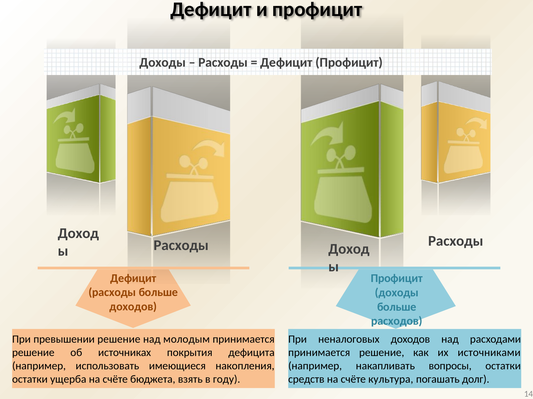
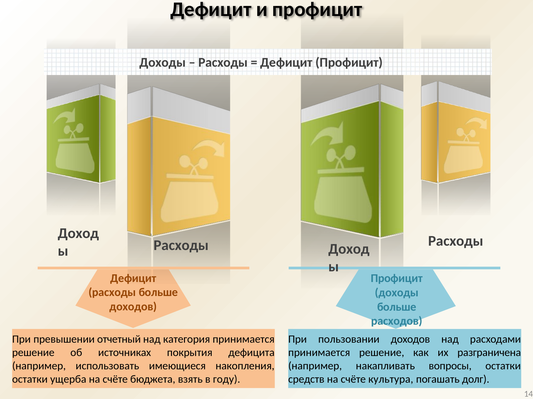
превышении решение: решение -> отчетный
молодым: молодым -> категория
неналоговых: неналоговых -> пользовании
источниками: источниками -> разграничена
